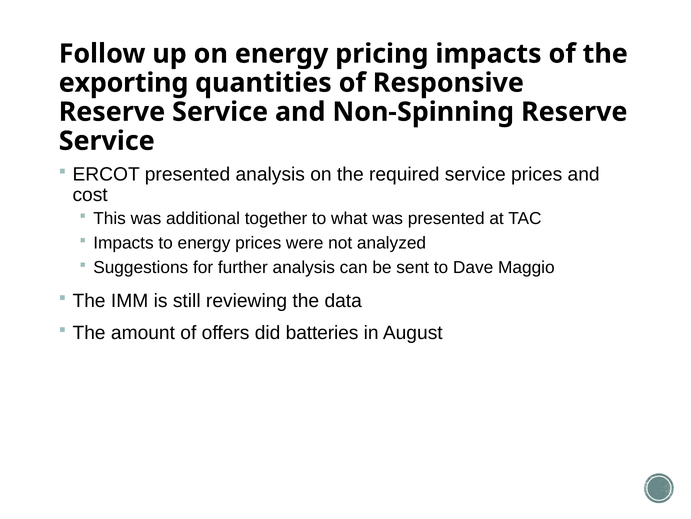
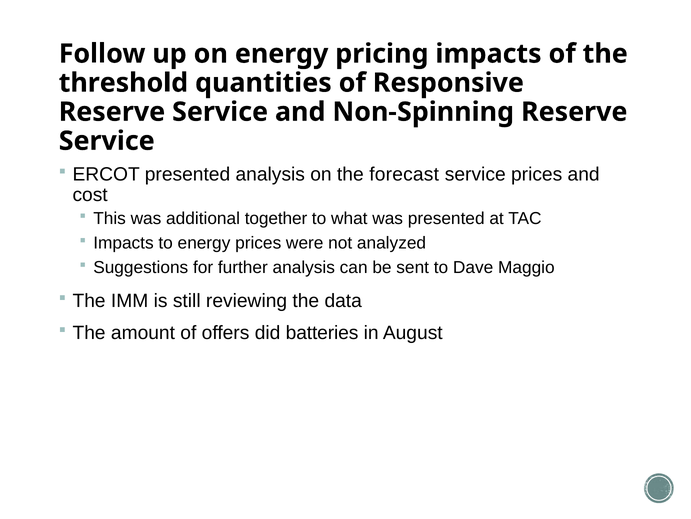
exporting: exporting -> threshold
required: required -> forecast
